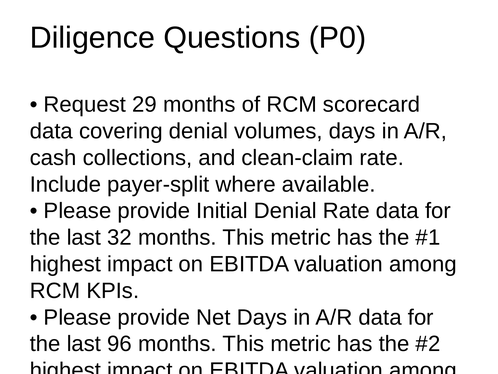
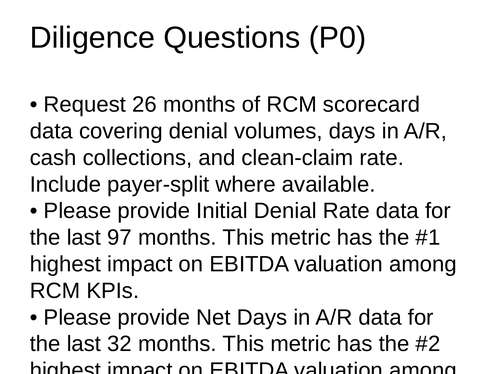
29: 29 -> 26
32: 32 -> 97
96: 96 -> 32
